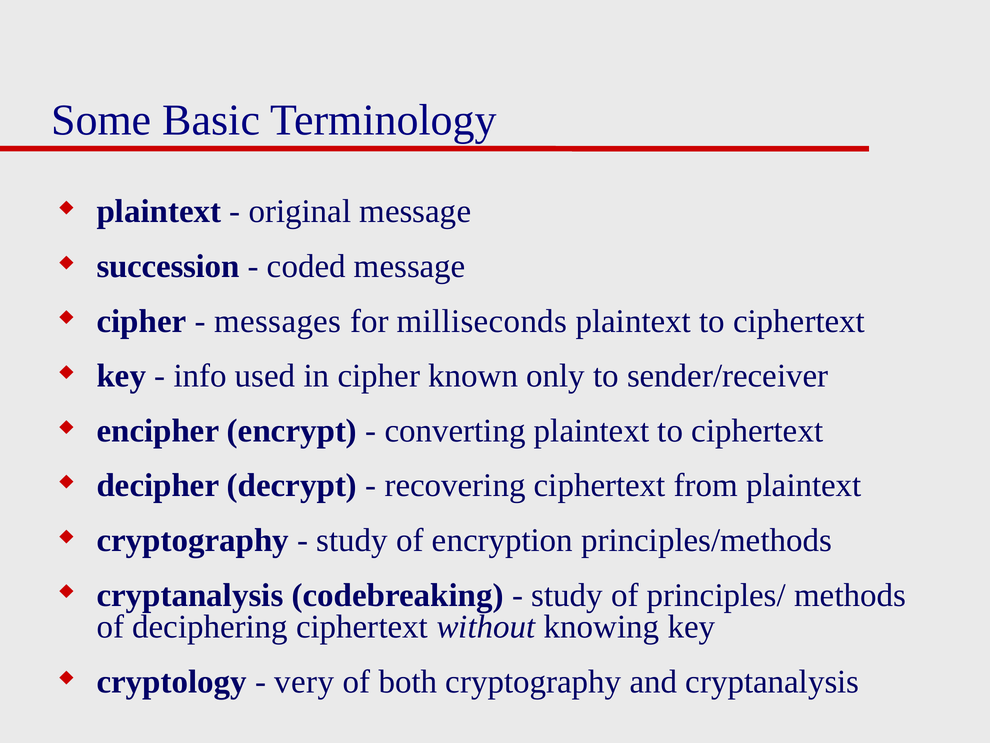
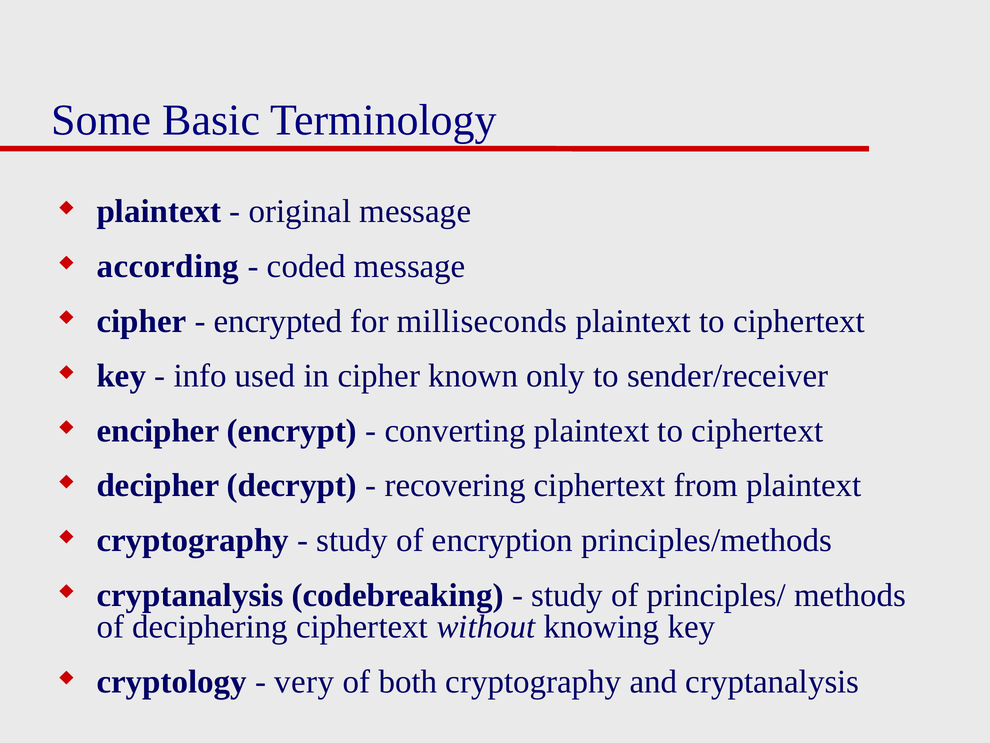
succession: succession -> according
messages: messages -> encrypted
